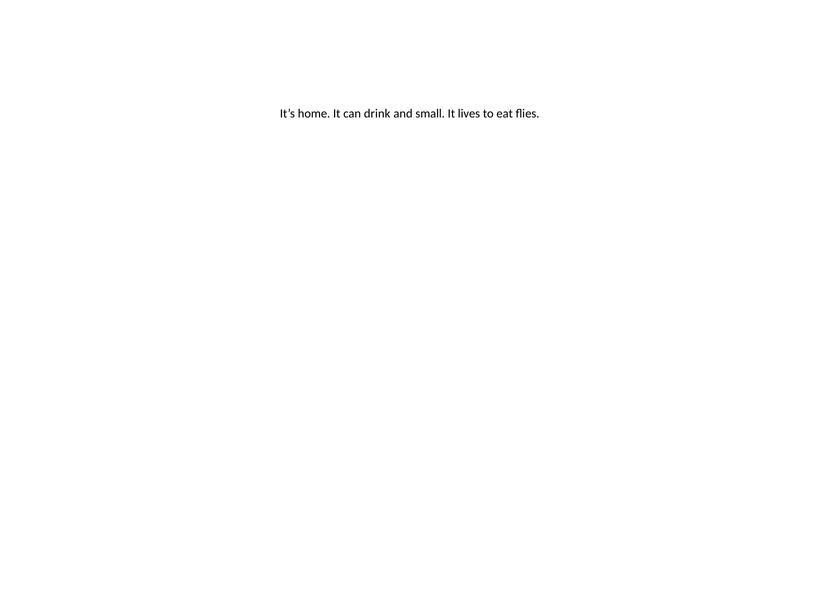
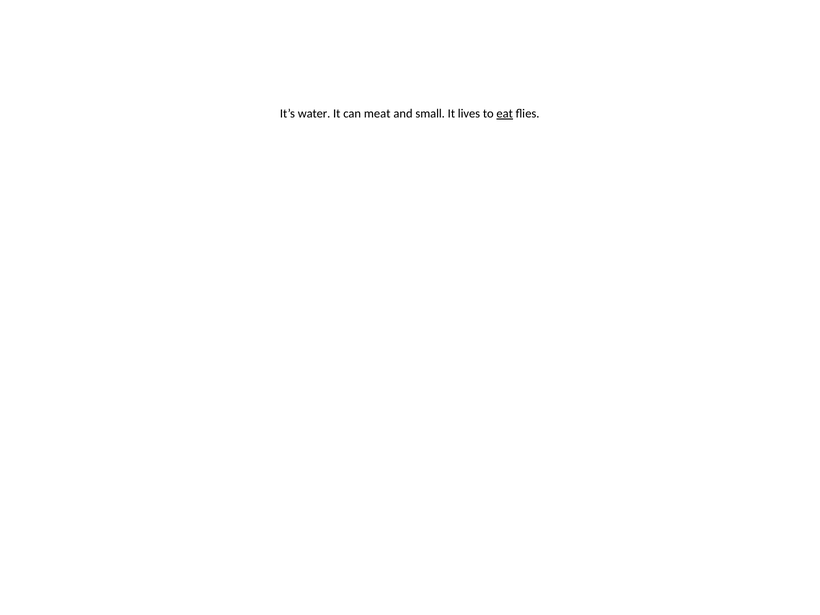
home: home -> water
drink: drink -> meat
eat underline: none -> present
